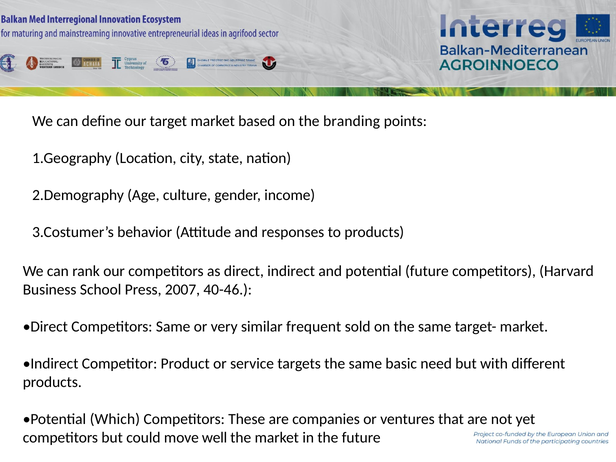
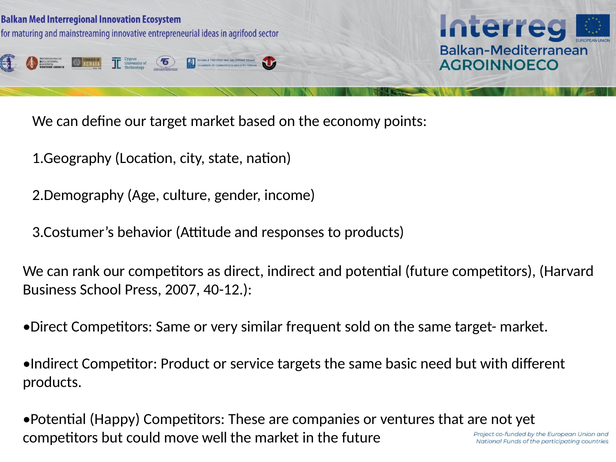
branding: branding -> economy
40-46: 40-46 -> 40-12
Which: Which -> Happy
